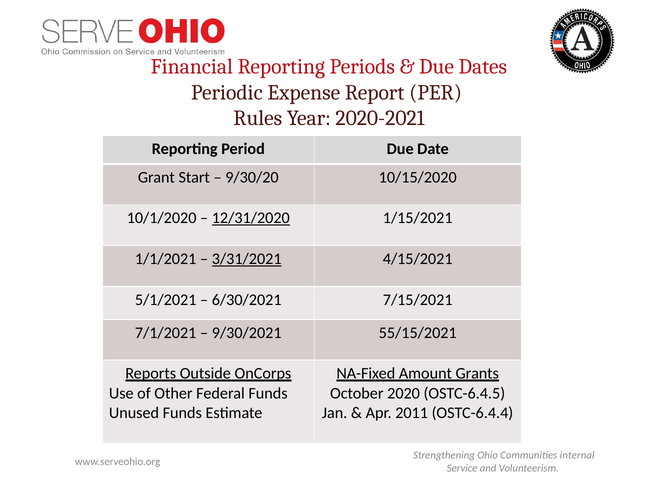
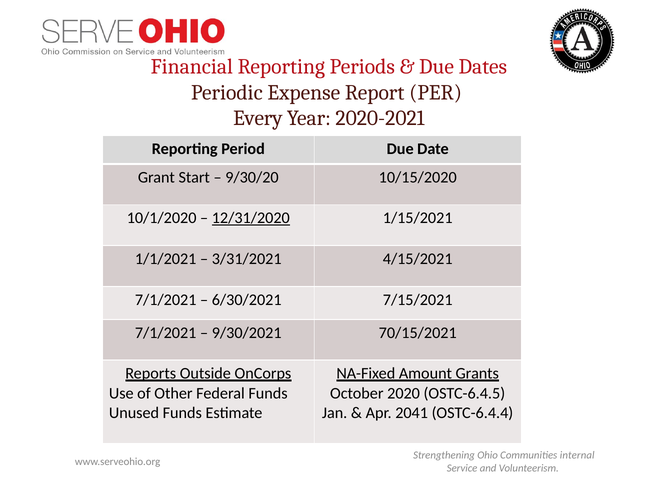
Rules: Rules -> Every
3/31/2021 underline: present -> none
5/1/2021 at (166, 299): 5/1/2021 -> 7/1/2021
55/15/2021: 55/15/2021 -> 70/15/2021
2011: 2011 -> 2041
